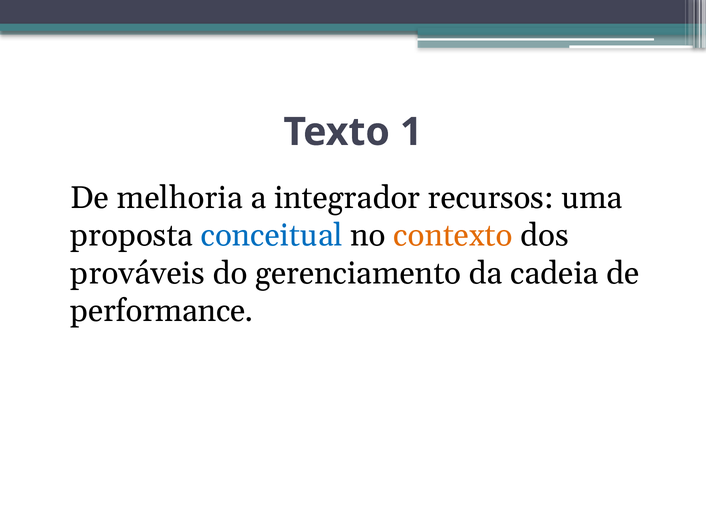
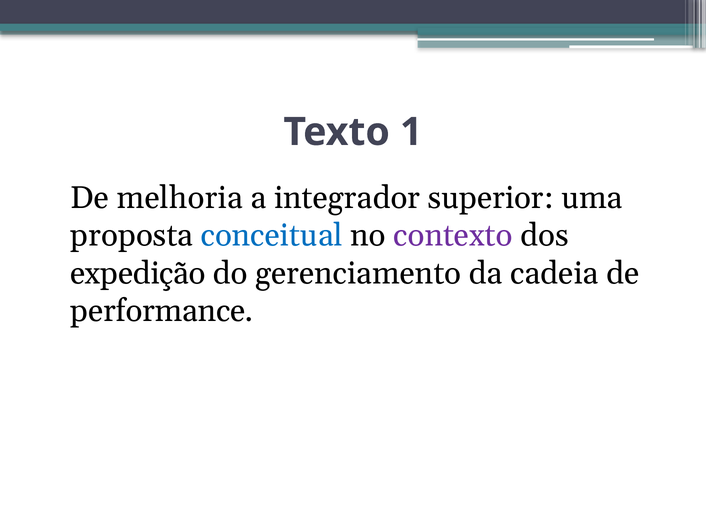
recursos: recursos -> superior
contexto colour: orange -> purple
prováveis: prováveis -> expedição
